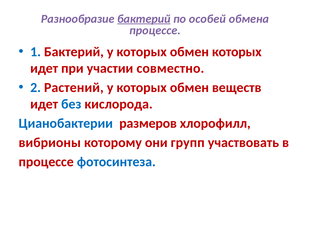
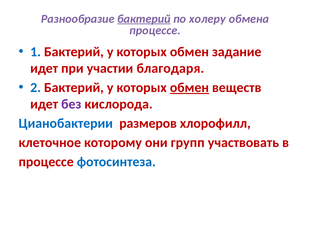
особей: особей -> холеру
обмен которых: которых -> задание
совместно: совместно -> благодаря
2 Растений: Растений -> Бактерий
обмен at (189, 88) underline: none -> present
без colour: blue -> purple
вибрионы: вибрионы -> клеточное
